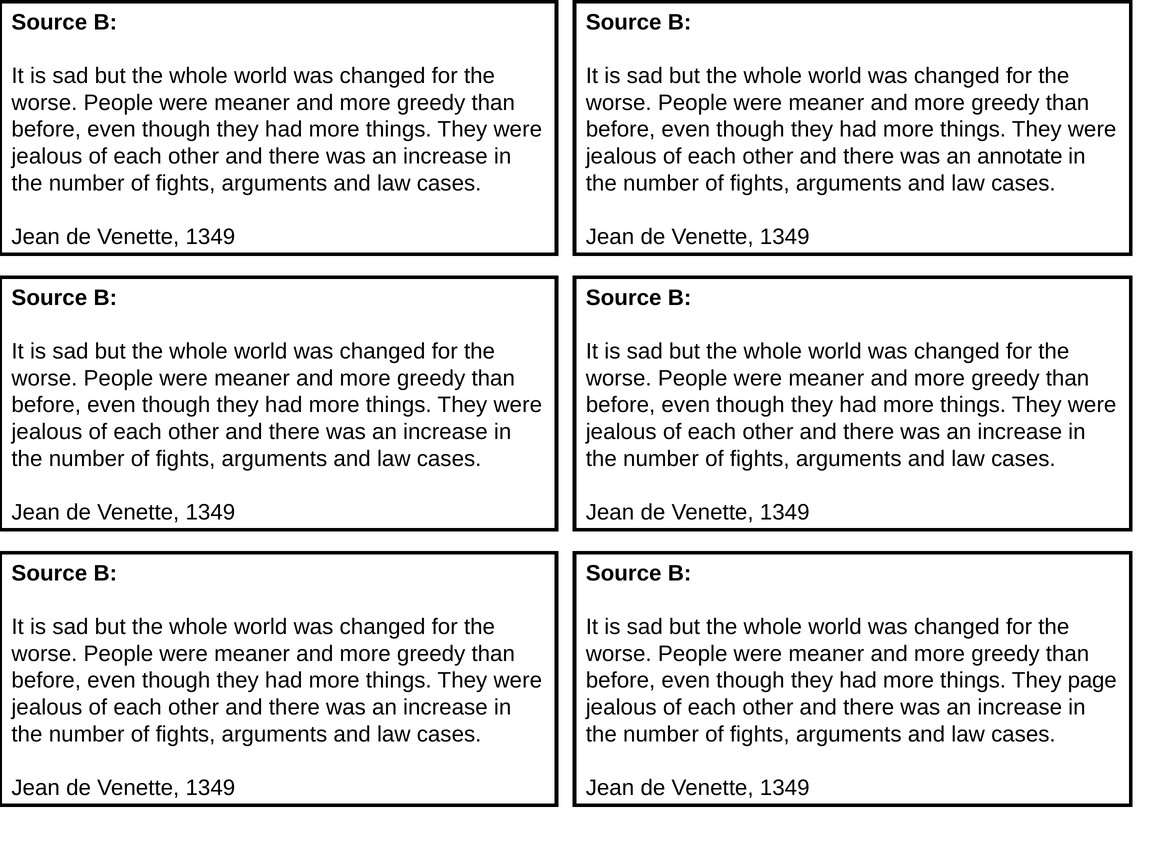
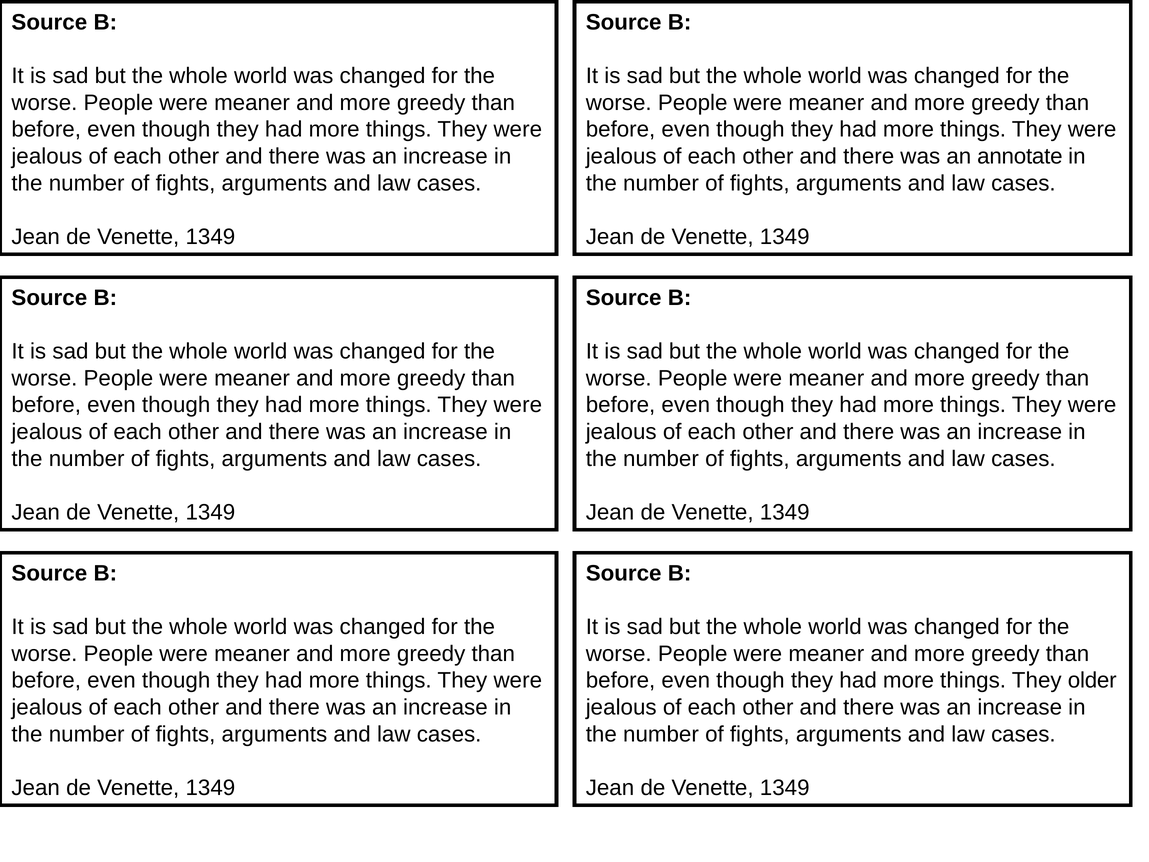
page: page -> older
